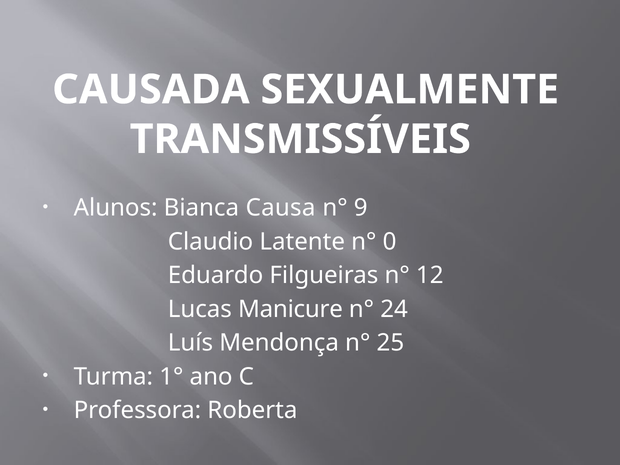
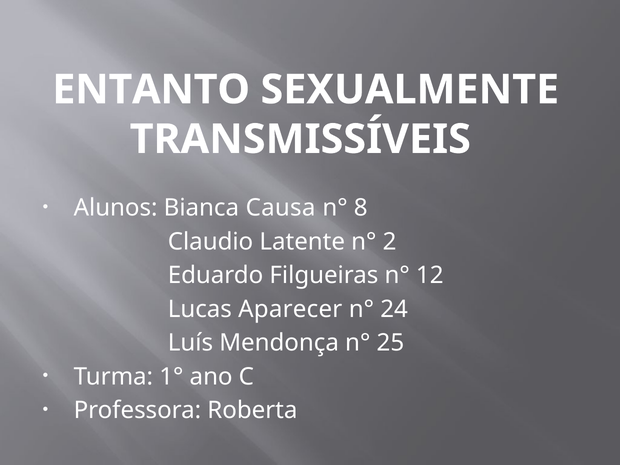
CAUSADA: CAUSADA -> ENTANTO
9: 9 -> 8
0: 0 -> 2
Manicure: Manicure -> Aparecer
